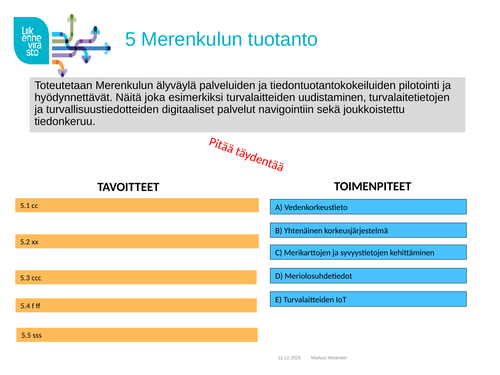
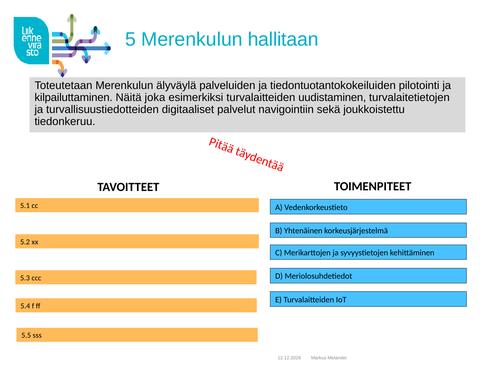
tuotanto: tuotanto -> hallitaan
hyödynnettävät: hyödynnettävät -> kilpailuttaminen
